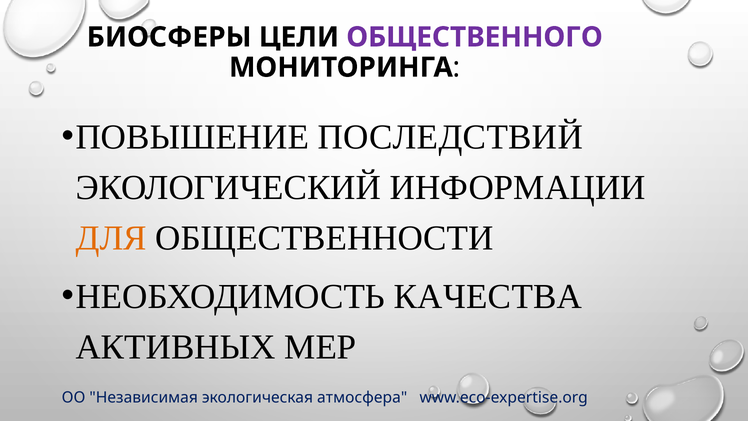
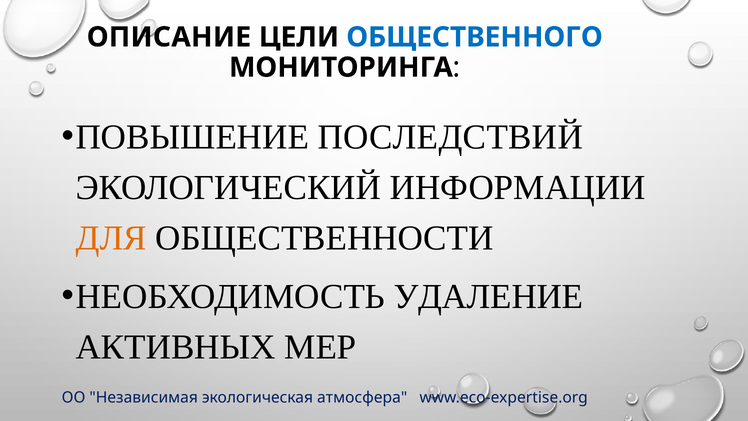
БИОСФЕРЫ: БИОСФЕРЫ -> ОПИСАНИЕ
ОБЩЕСТВЕННОГО colour: purple -> blue
КАЧЕСТВА: КАЧЕСТВА -> УДАЛЕНИЕ
